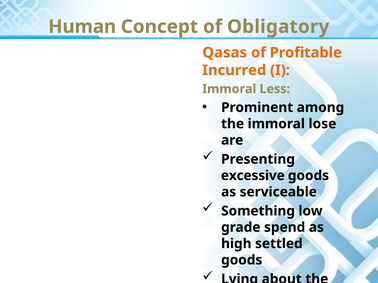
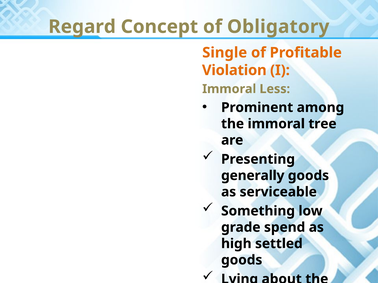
Human: Human -> Regard
Qasas: Qasas -> Single
Incurred: Incurred -> Violation
lose: lose -> tree
excessive: excessive -> generally
